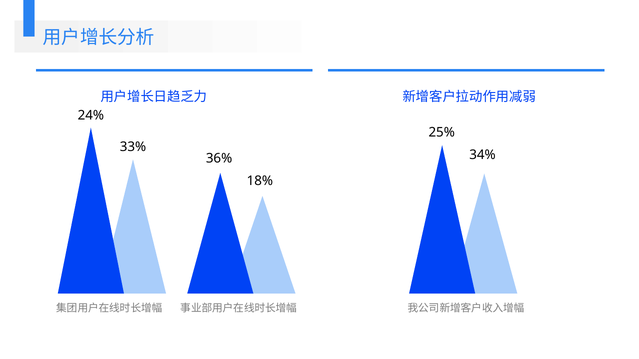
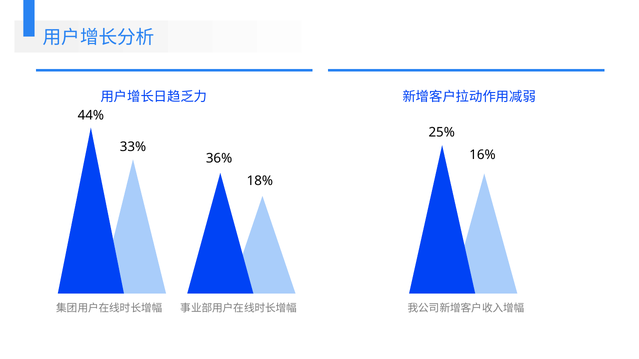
24%: 24% -> 44%
34%: 34% -> 16%
